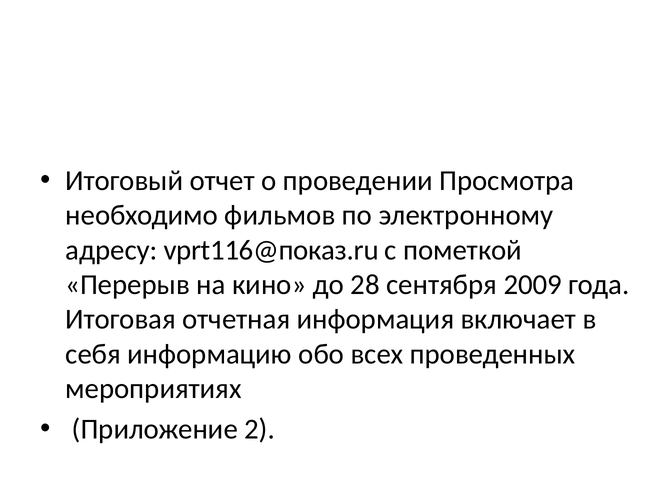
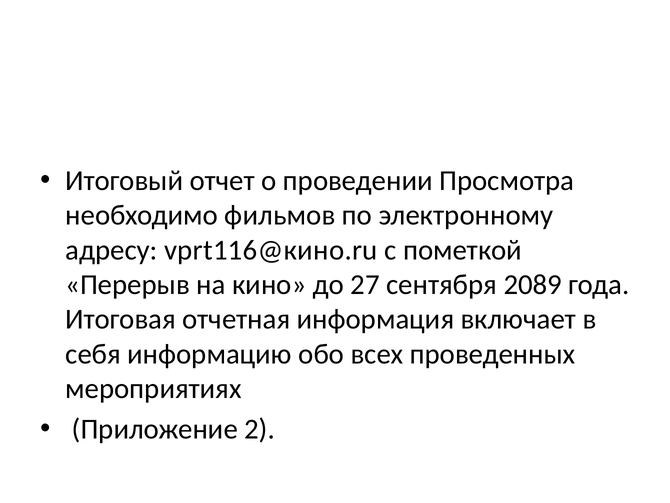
vprt116@показ.ru: vprt116@показ.ru -> vprt116@кино.ru
28: 28 -> 27
2009: 2009 -> 2089
